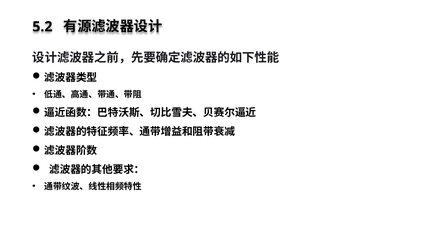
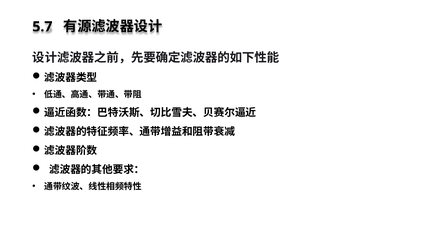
5.2: 5.2 -> 5.7
